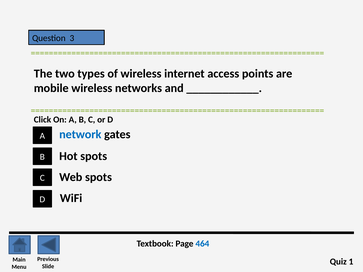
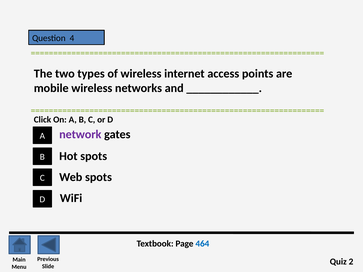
3: 3 -> 4
network colour: blue -> purple
1: 1 -> 2
